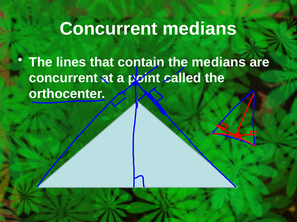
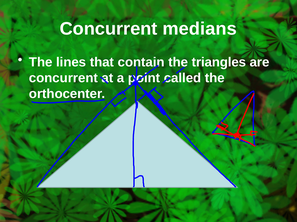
medians at (219, 62): medians -> triangles
